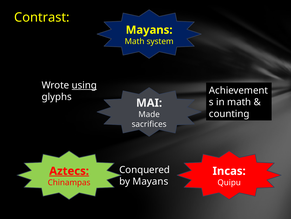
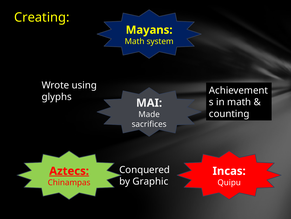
Contrast: Contrast -> Creating
using underline: present -> none
by Mayans: Mayans -> Graphic
